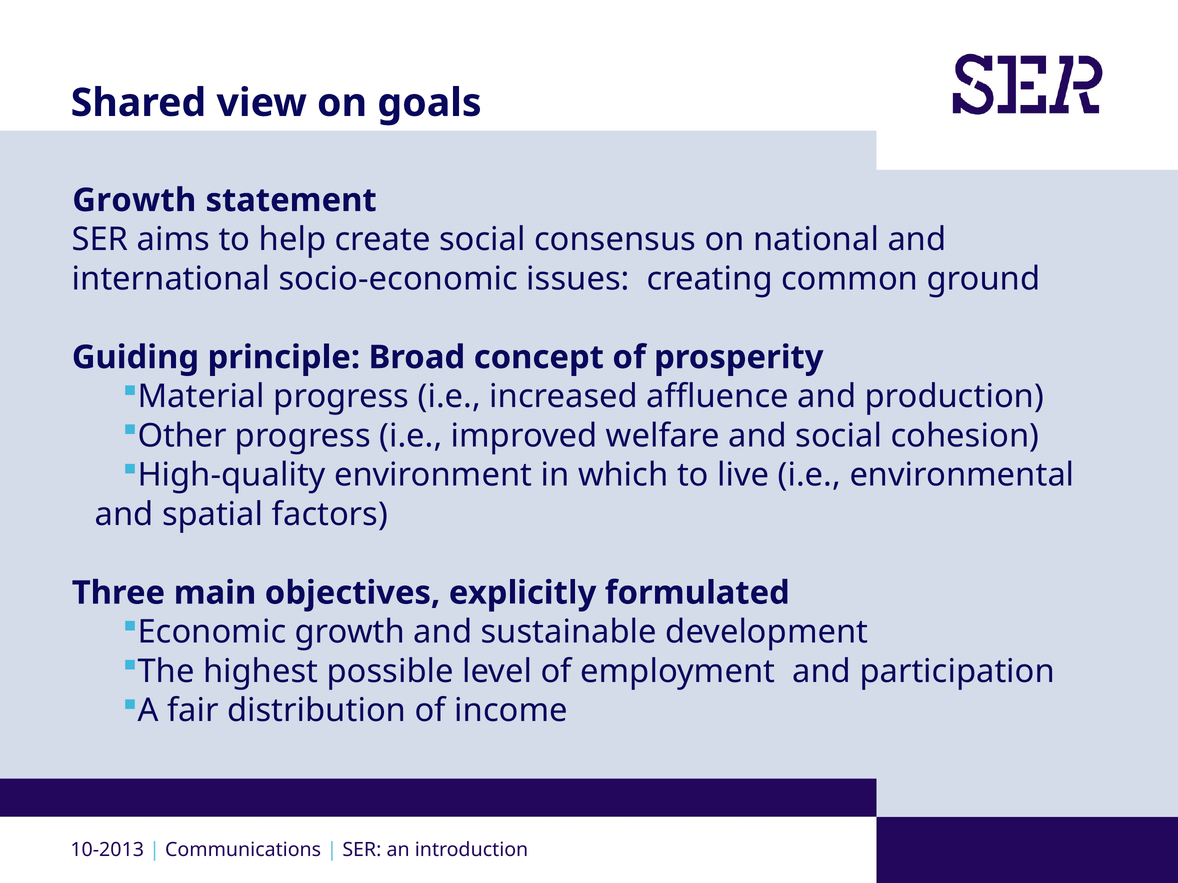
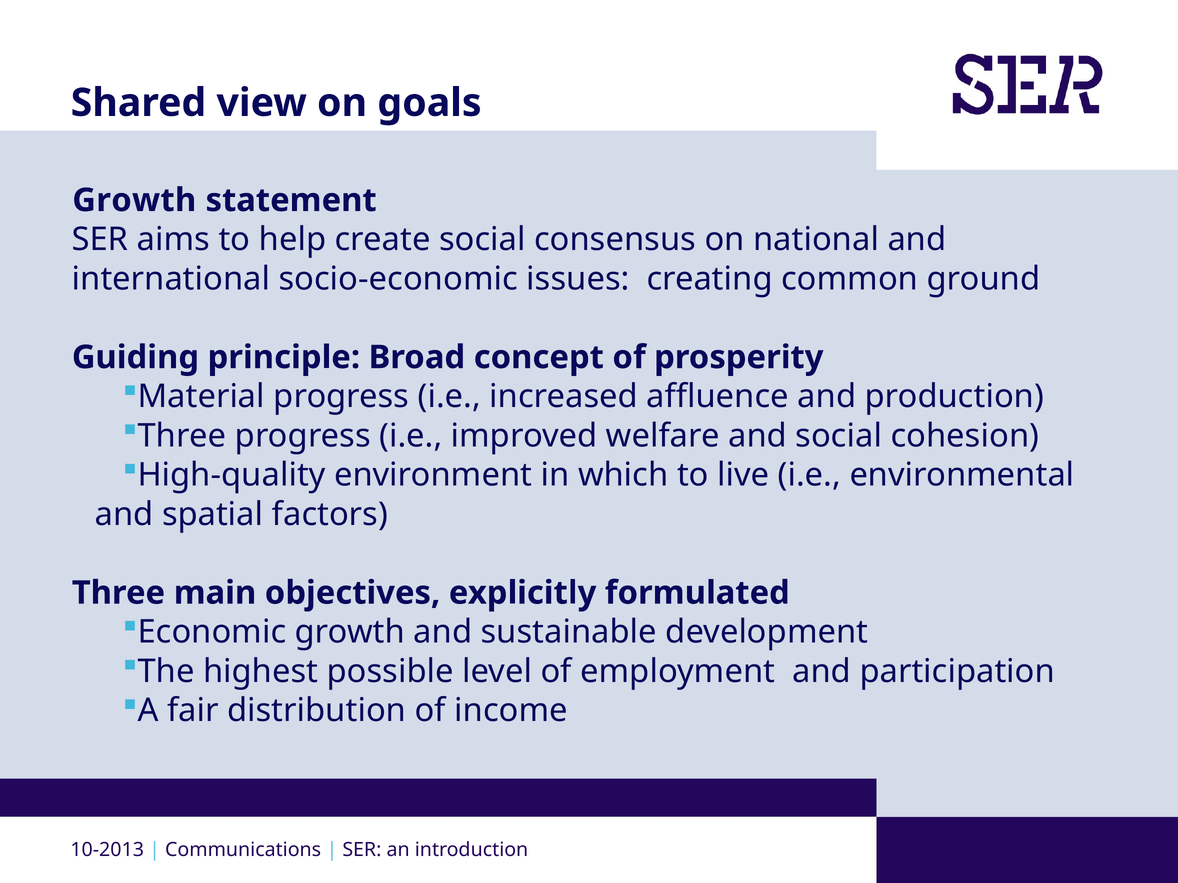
Other at (182, 436): Other -> Three
